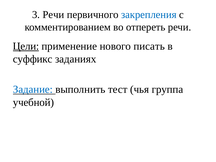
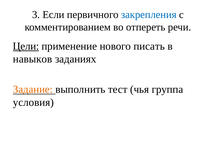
3 Речи: Речи -> Если
суффикс: суффикс -> навыков
Задание colour: blue -> orange
учебной: учебной -> условия
